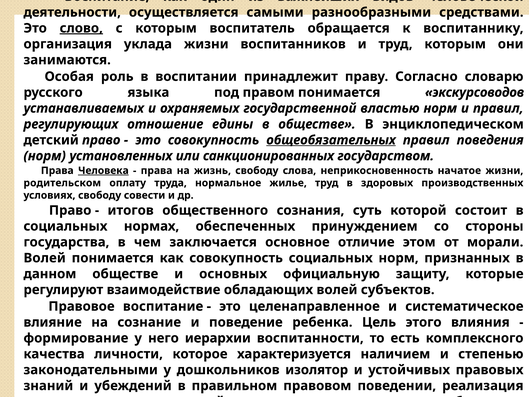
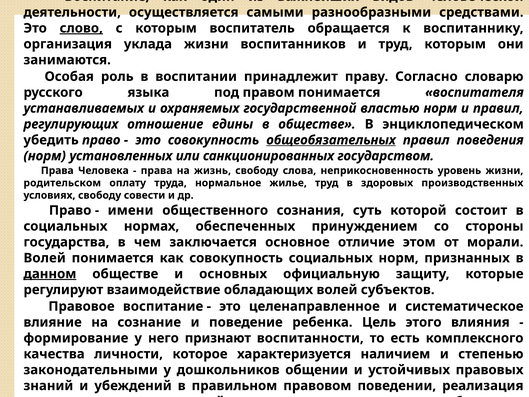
экскурсоводов: экскурсоводов -> воспитателя
детский: детский -> убедить
Человека underline: present -> none
начатое: начатое -> уровень
итогов: итогов -> имени
данном underline: none -> present
иерархии: иерархии -> признают
изолятор: изолятор -> общении
